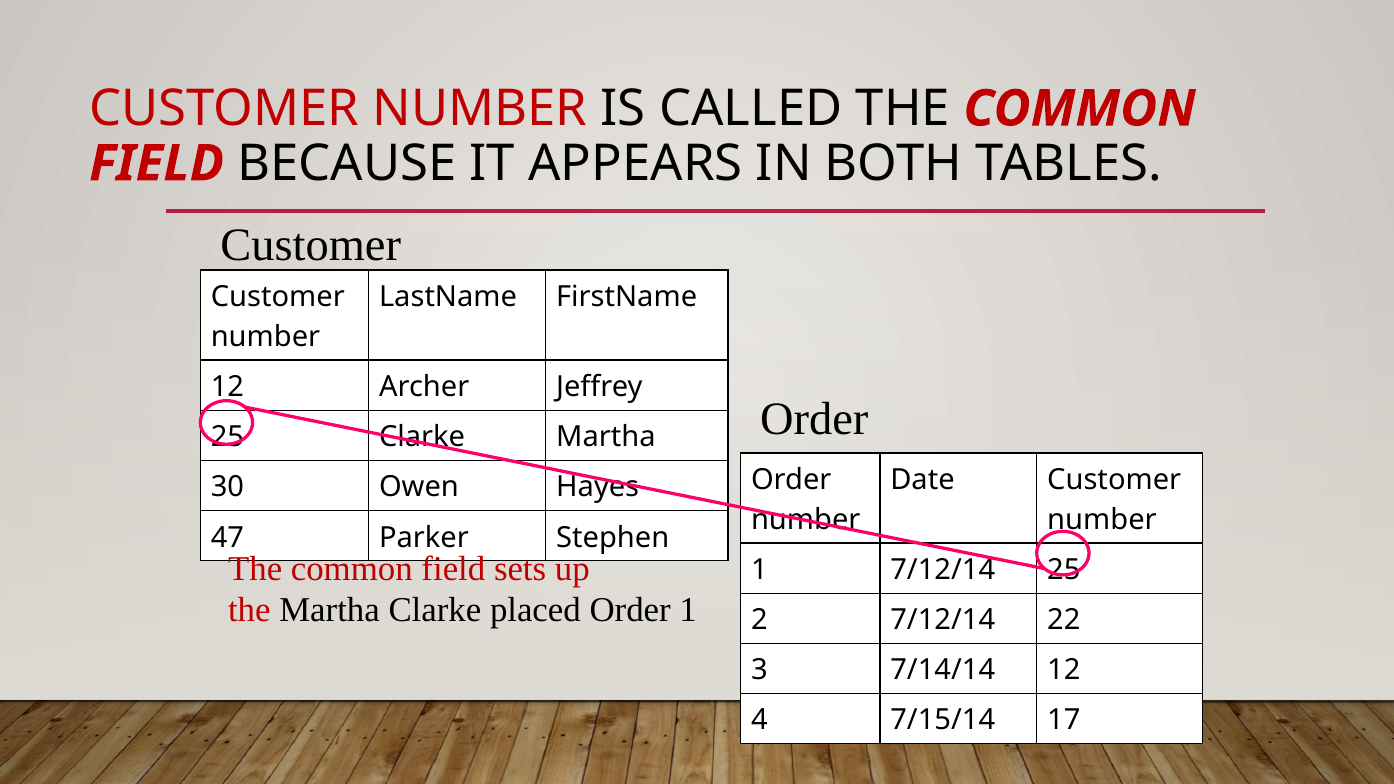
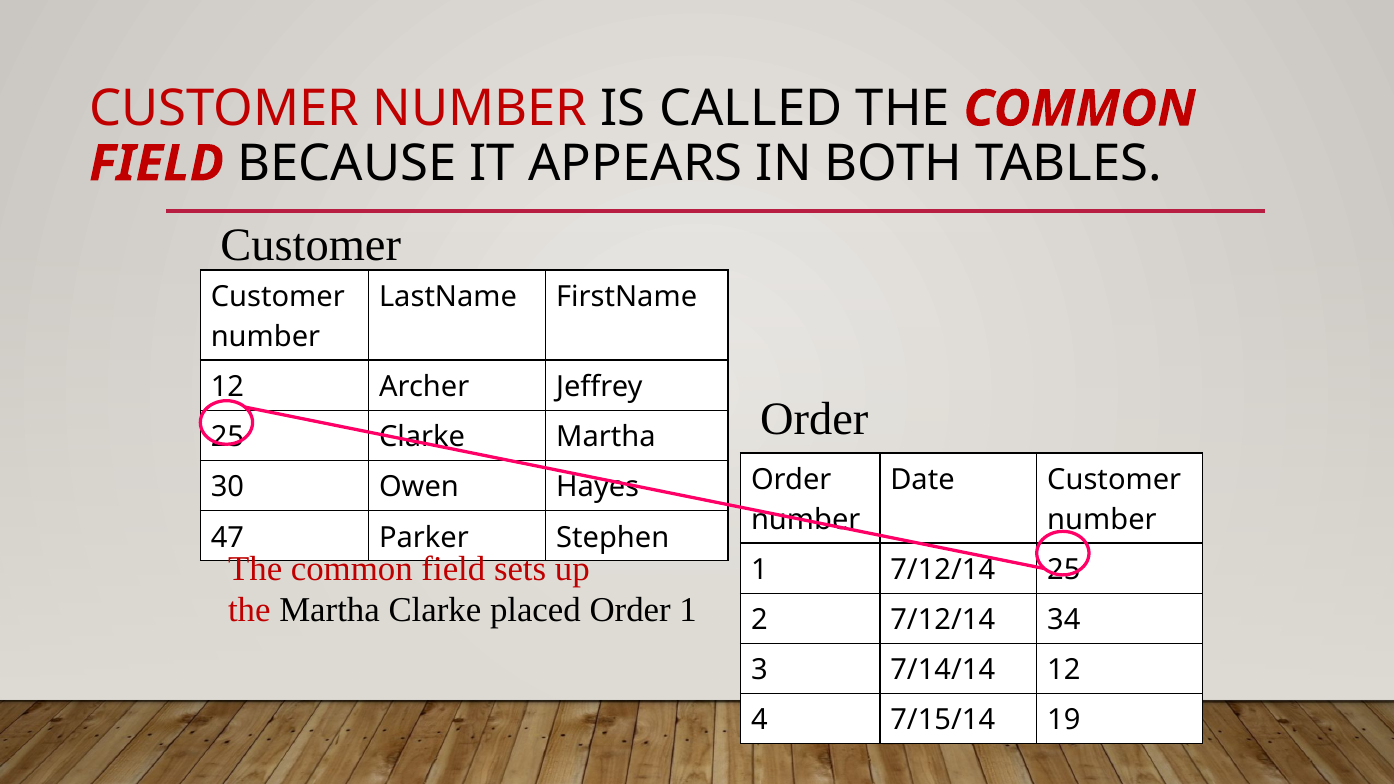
22: 22 -> 34
17: 17 -> 19
